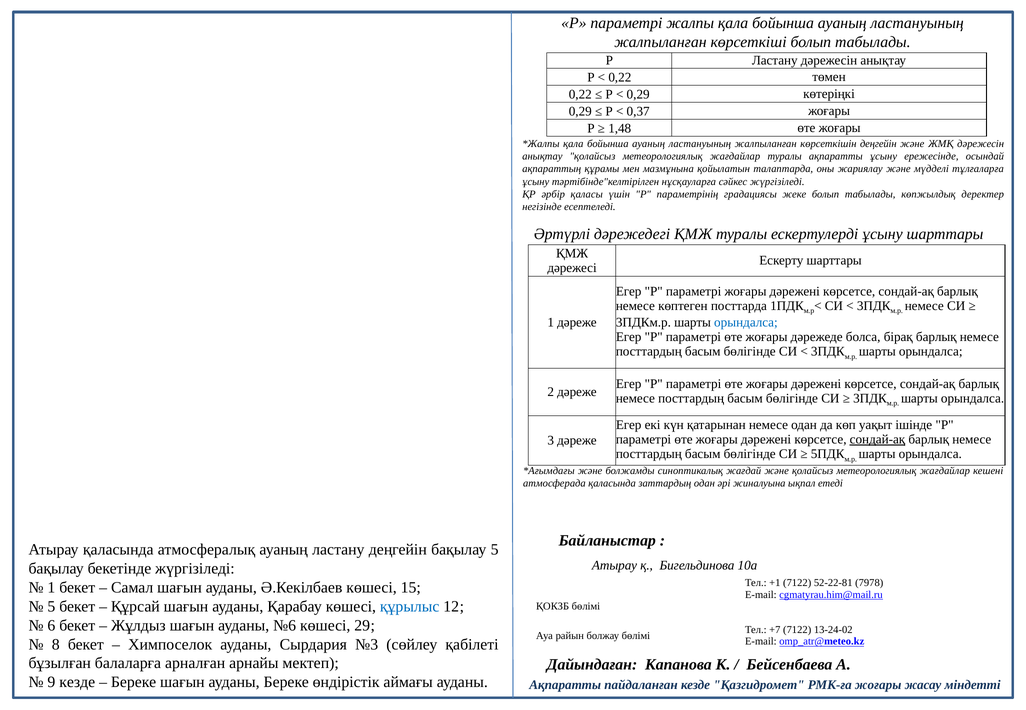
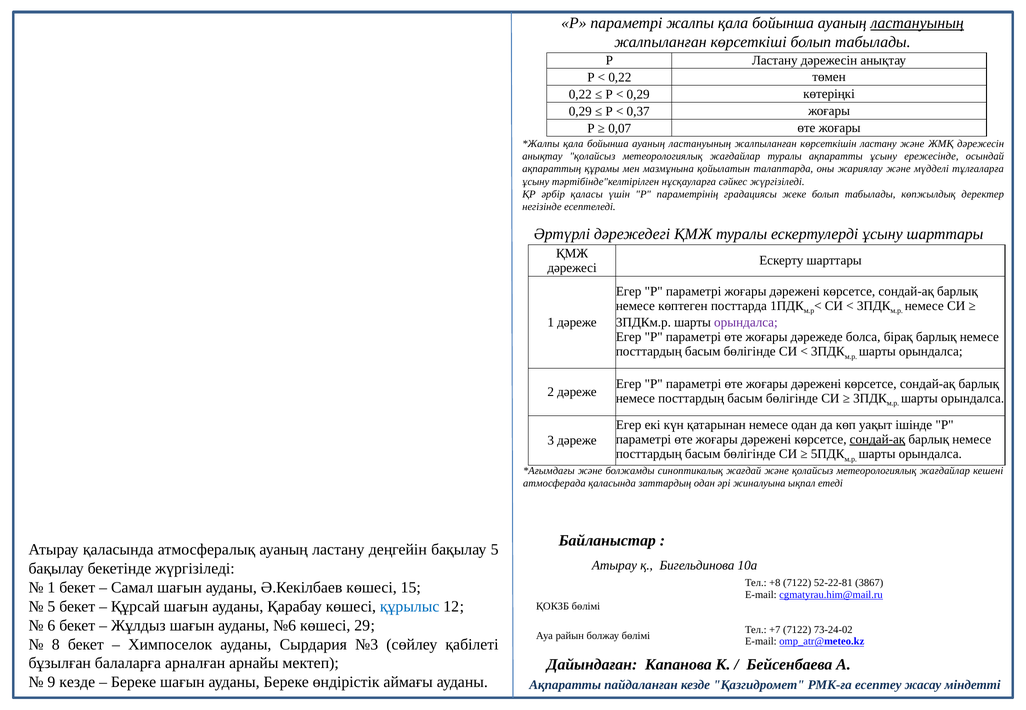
ластануының at (917, 23) underline: none -> present
1,48: 1,48 -> 0,07
көрсеткішін деңгейін: деңгейін -> ластану
орындалса at (746, 323) colour: blue -> purple
+1: +1 -> +8
7978: 7978 -> 3867
13-24-02: 13-24-02 -> 73-24-02
РМК-ға жоғары: жоғары -> есептеу
